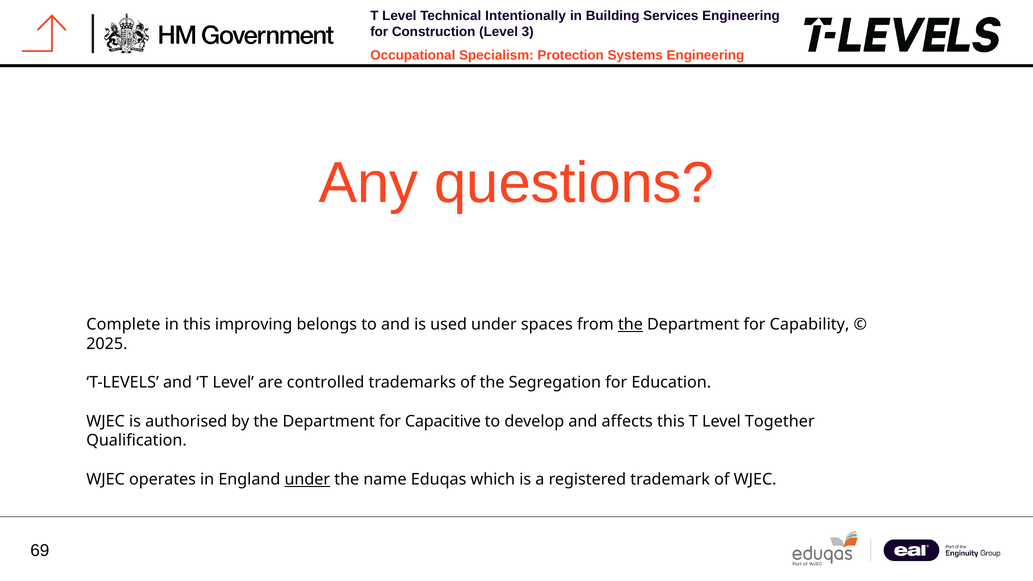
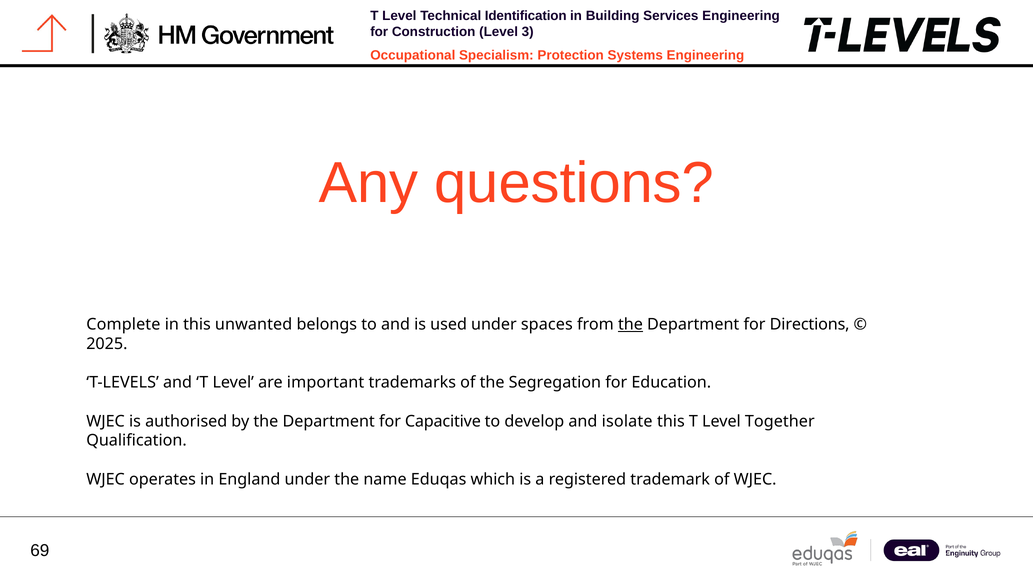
Intentionally: Intentionally -> Identification
improving: improving -> unwanted
Capability: Capability -> Directions
controlled: controlled -> important
affects: affects -> isolate
under at (307, 479) underline: present -> none
